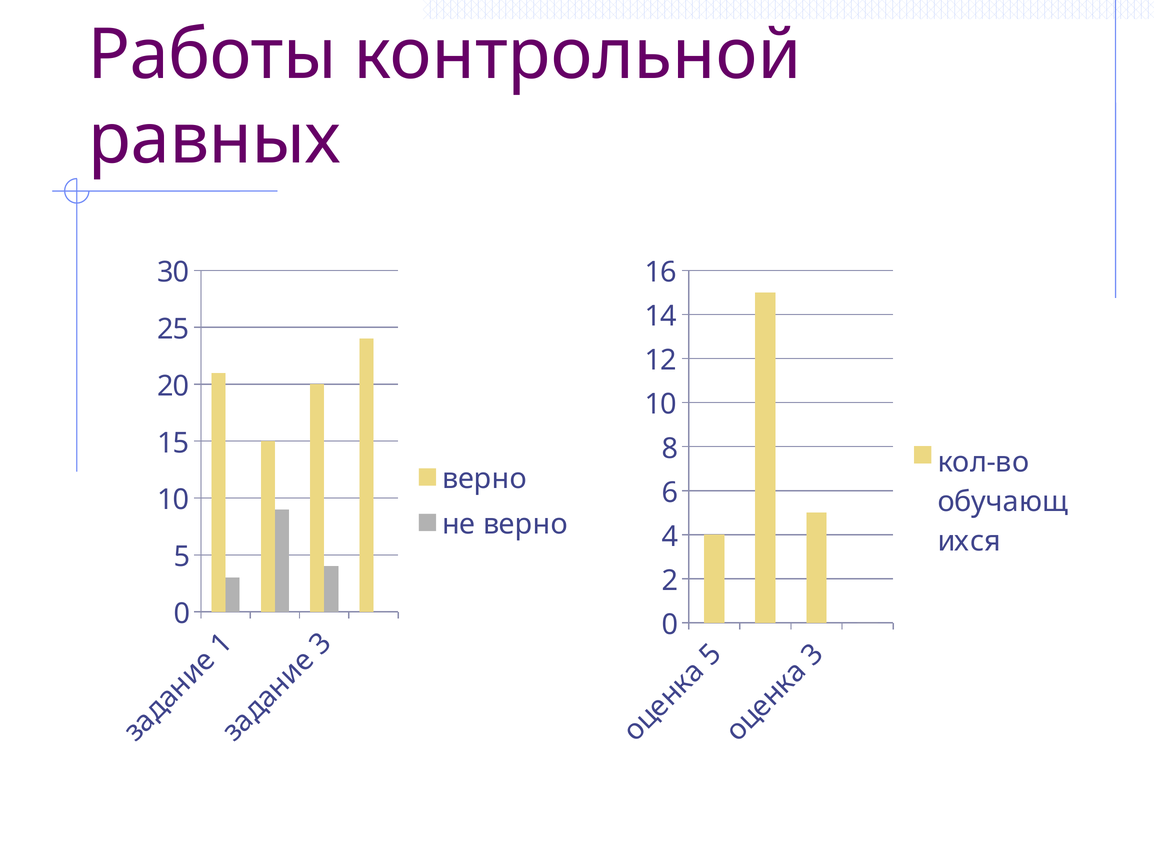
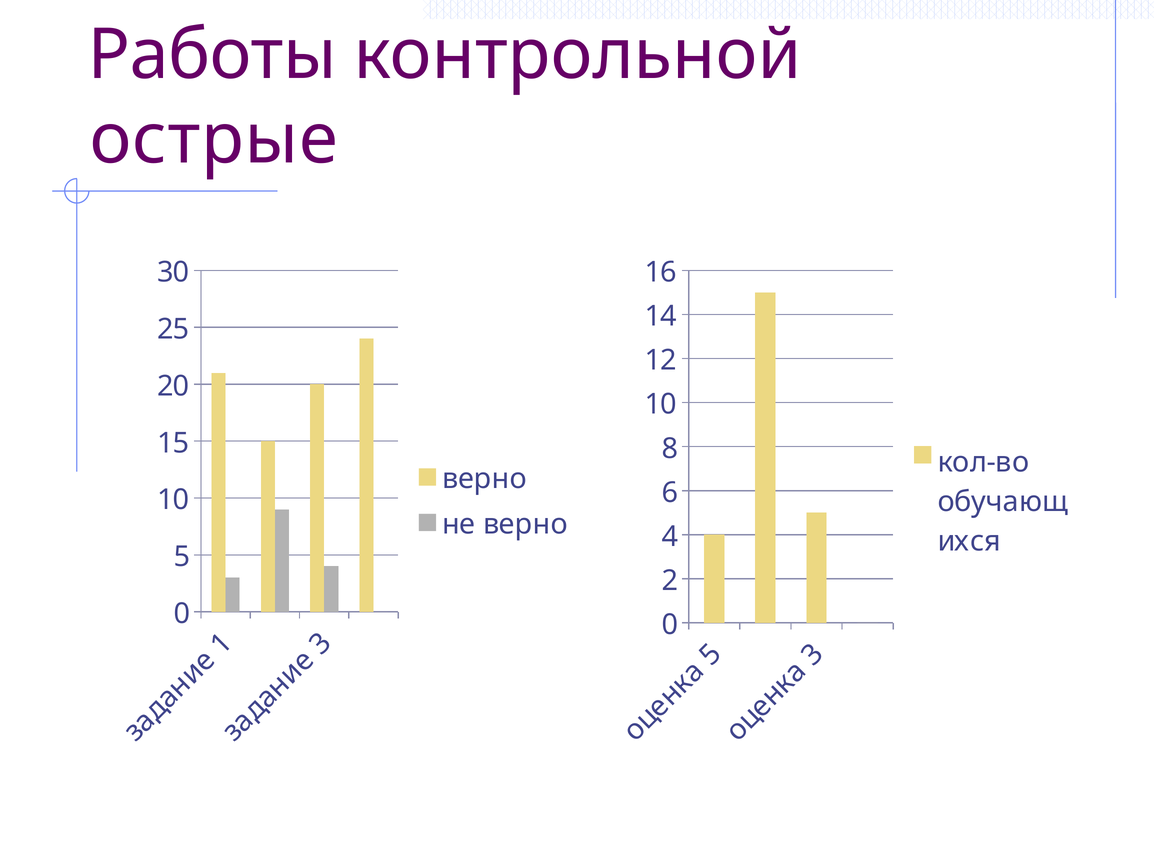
равных: равных -> острые
